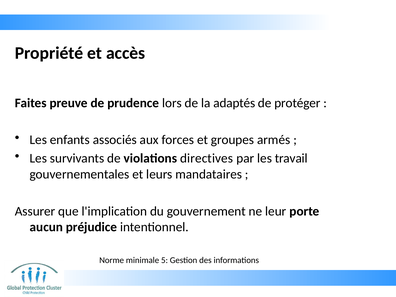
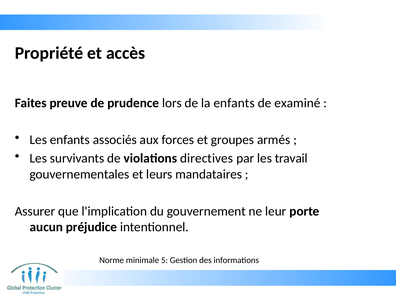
la adaptés: adaptés -> enfants
protéger: protéger -> examiné
